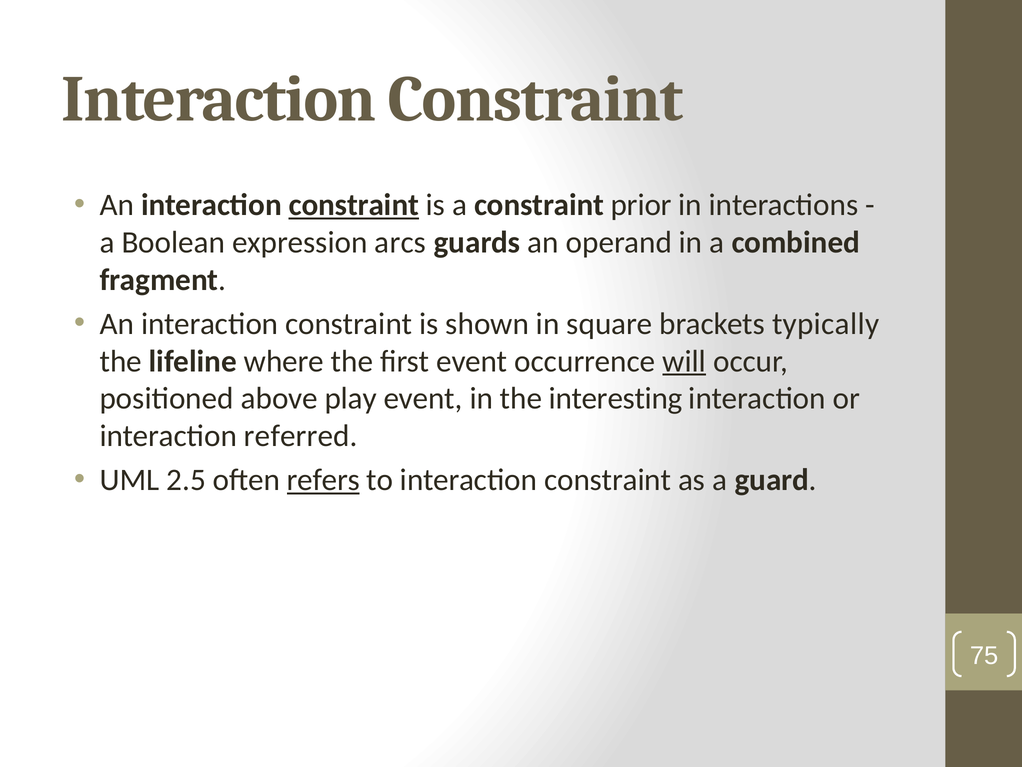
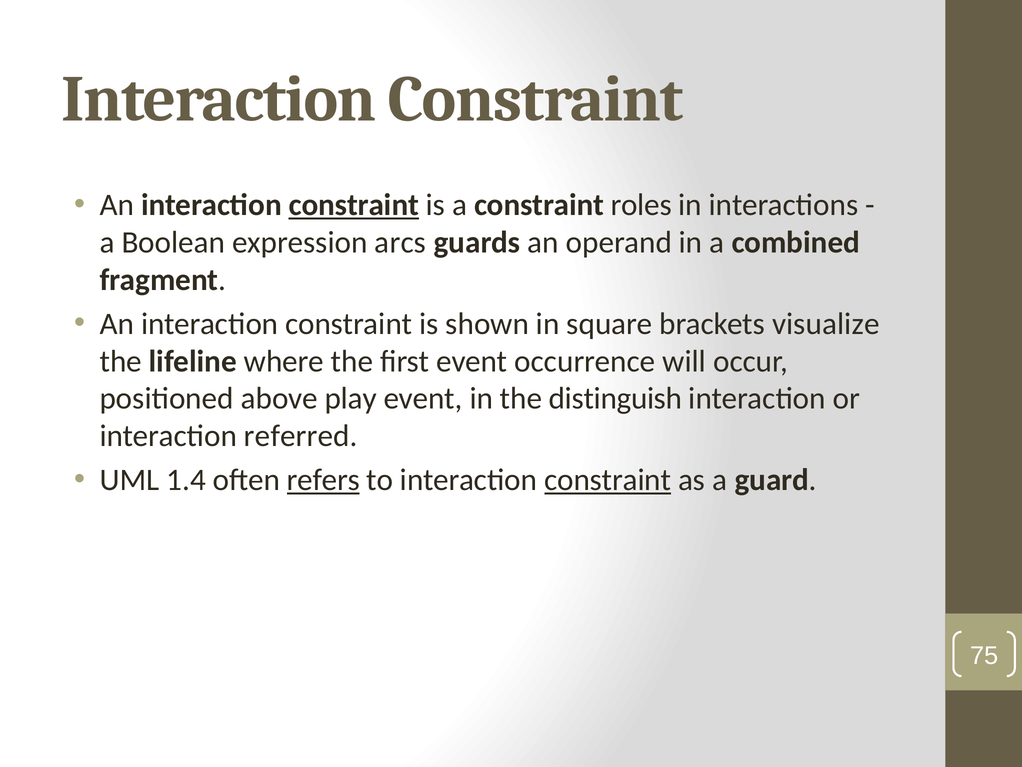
prior: prior -> roles
typically: typically -> visualize
will underline: present -> none
interesting: interesting -> distinguish
2.5: 2.5 -> 1.4
constraint at (608, 480) underline: none -> present
